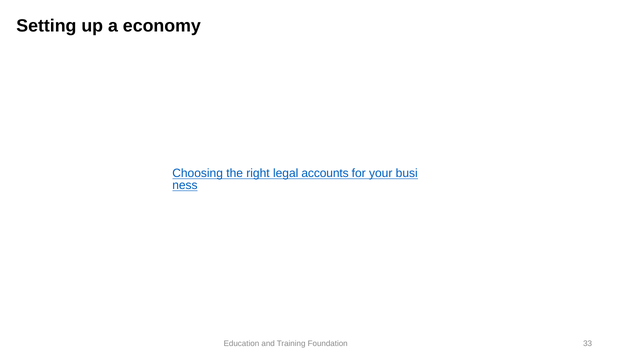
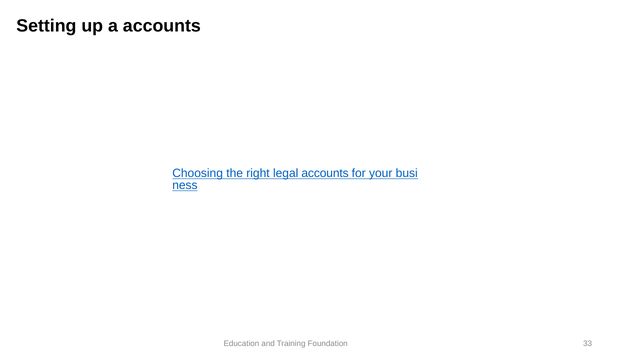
a economy: economy -> accounts
